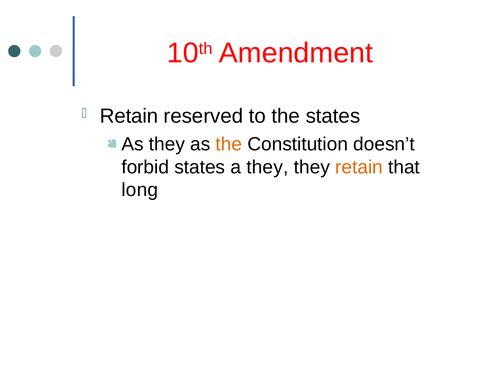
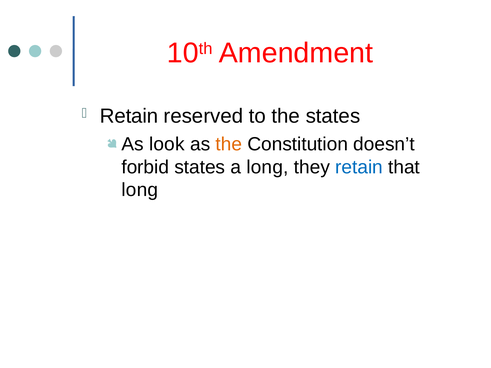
they at (167, 144): they -> look
a they: they -> long
retain at (359, 167) colour: orange -> blue
